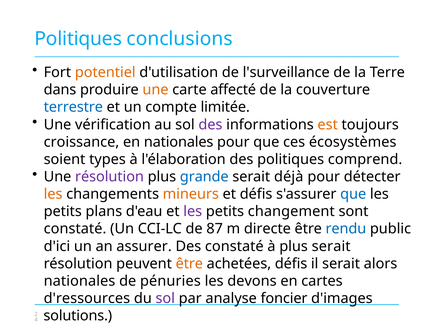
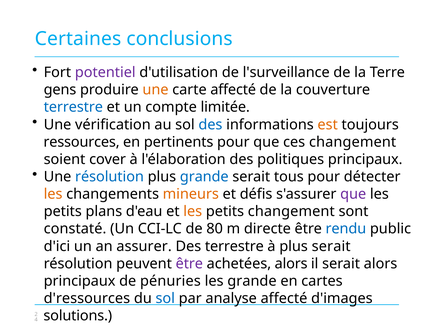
Politiques at (78, 39): Politiques -> Certaines
potentiel colour: orange -> purple
dans: dans -> gens
des at (210, 124) colour: purple -> blue
croissance: croissance -> ressources
en nationales: nationales -> pertinents
ces écosystèmes: écosystèmes -> changement
types: types -> cover
politiques comprend: comprend -> principaux
résolution at (110, 176) colour: purple -> blue
déjà: déjà -> tous
que at (353, 194) colour: blue -> purple
les at (193, 211) colour: purple -> orange
87: 87 -> 80
Des constaté: constaté -> terrestre
être at (189, 263) colour: orange -> purple
achetées défis: défis -> alors
nationales at (79, 281): nationales -> principaux
les devons: devons -> grande
sol at (165, 298) colour: purple -> blue
analyse foncier: foncier -> affecté
